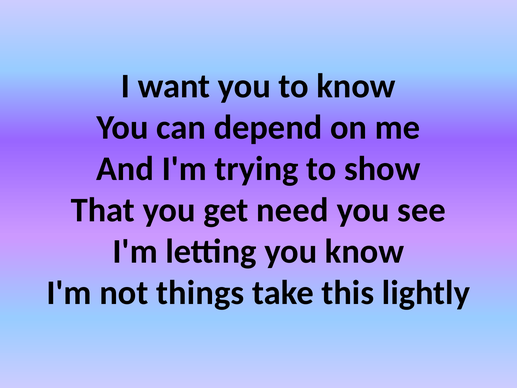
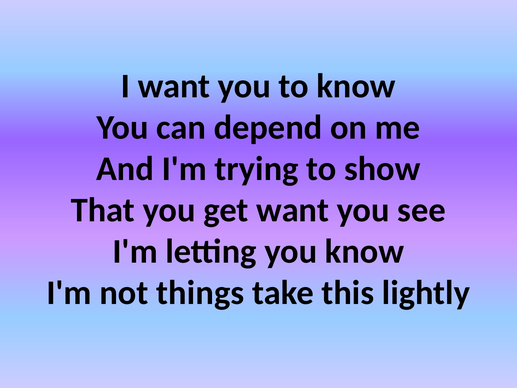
get need: need -> want
